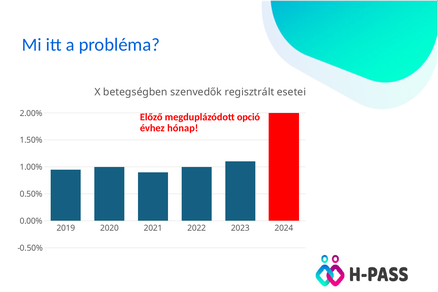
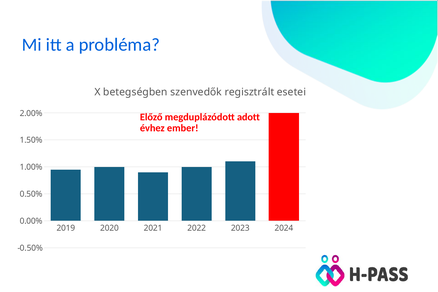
opció: opció -> adott
hónap: hónap -> ember
